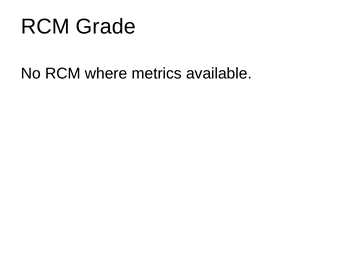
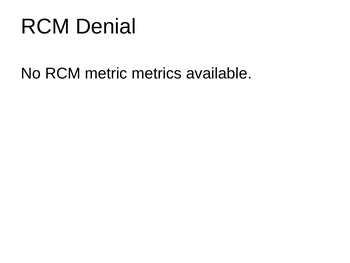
Grade: Grade -> Denial
where: where -> metric
